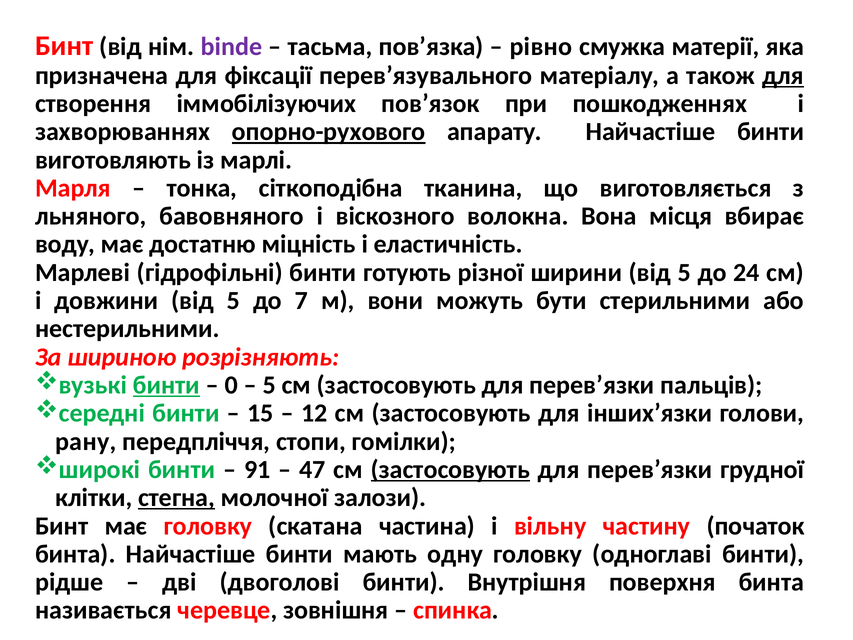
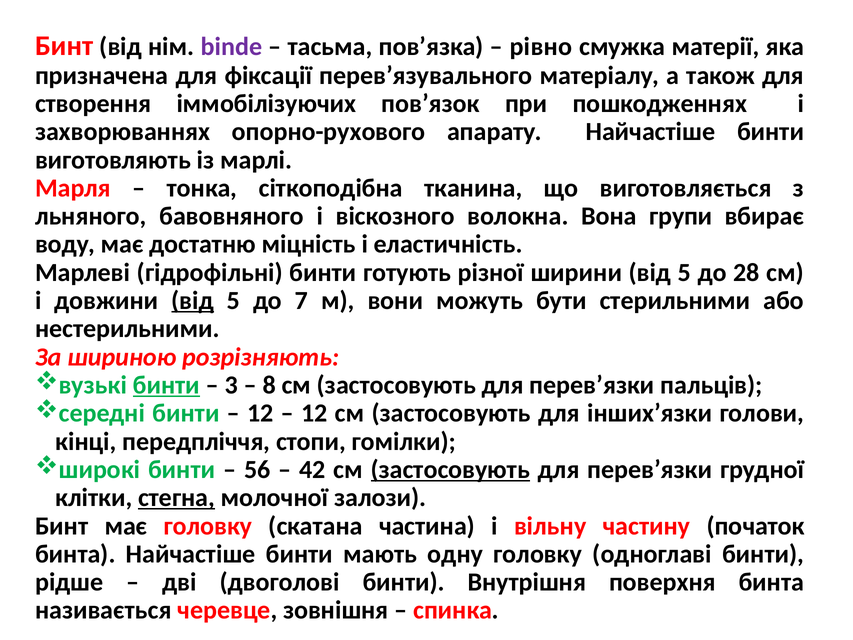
для at (783, 75) underline: present -> none
опорно-рухового underline: present -> none
місця: місця -> групи
24: 24 -> 28
від at (193, 301) underline: none -> present
0: 0 -> 3
5 at (269, 385): 5 -> 8
15 at (260, 413): 15 -> 12
рану: рану -> кінці
91: 91 -> 56
47: 47 -> 42
